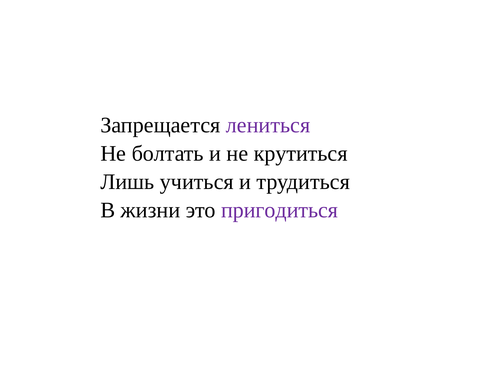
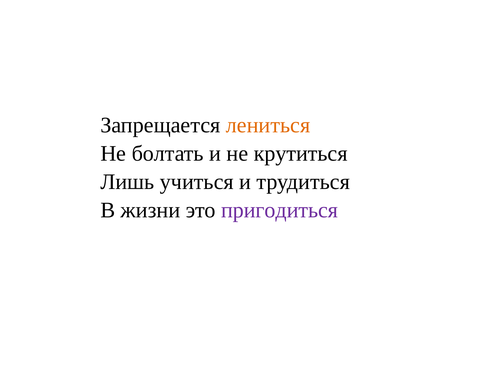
лениться colour: purple -> orange
